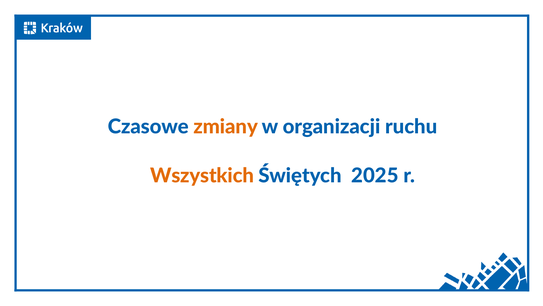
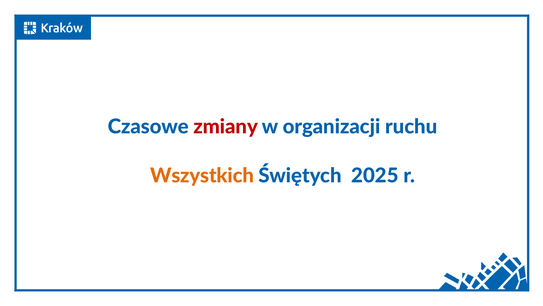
zmiany colour: orange -> red
